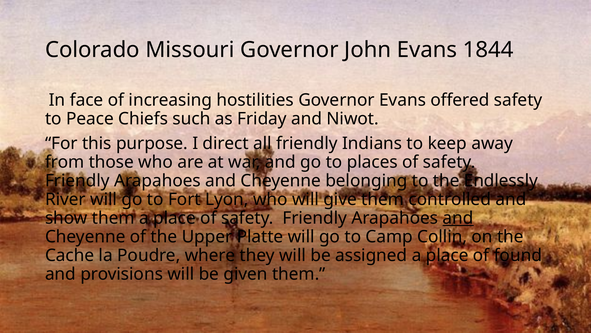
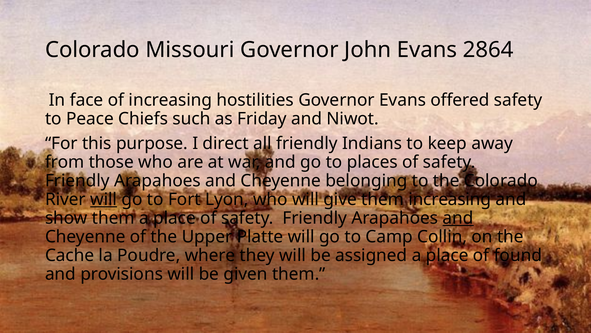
1844: 1844 -> 2864
the Endlessly: Endlessly -> Colorado
will at (104, 199) underline: none -> present
them controlled: controlled -> increasing
